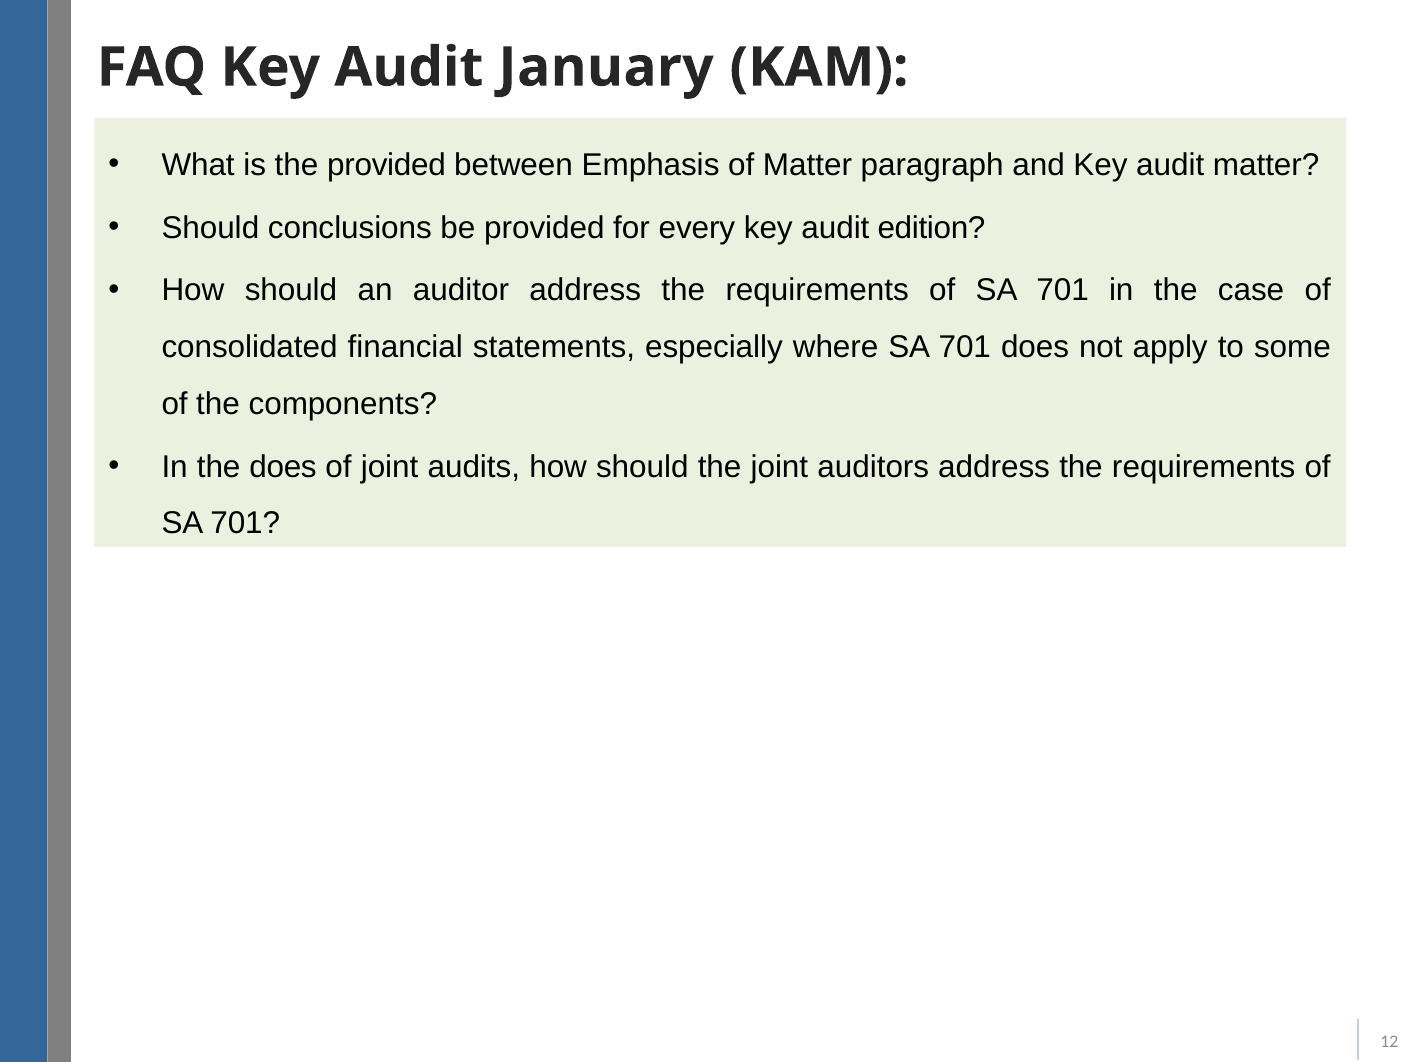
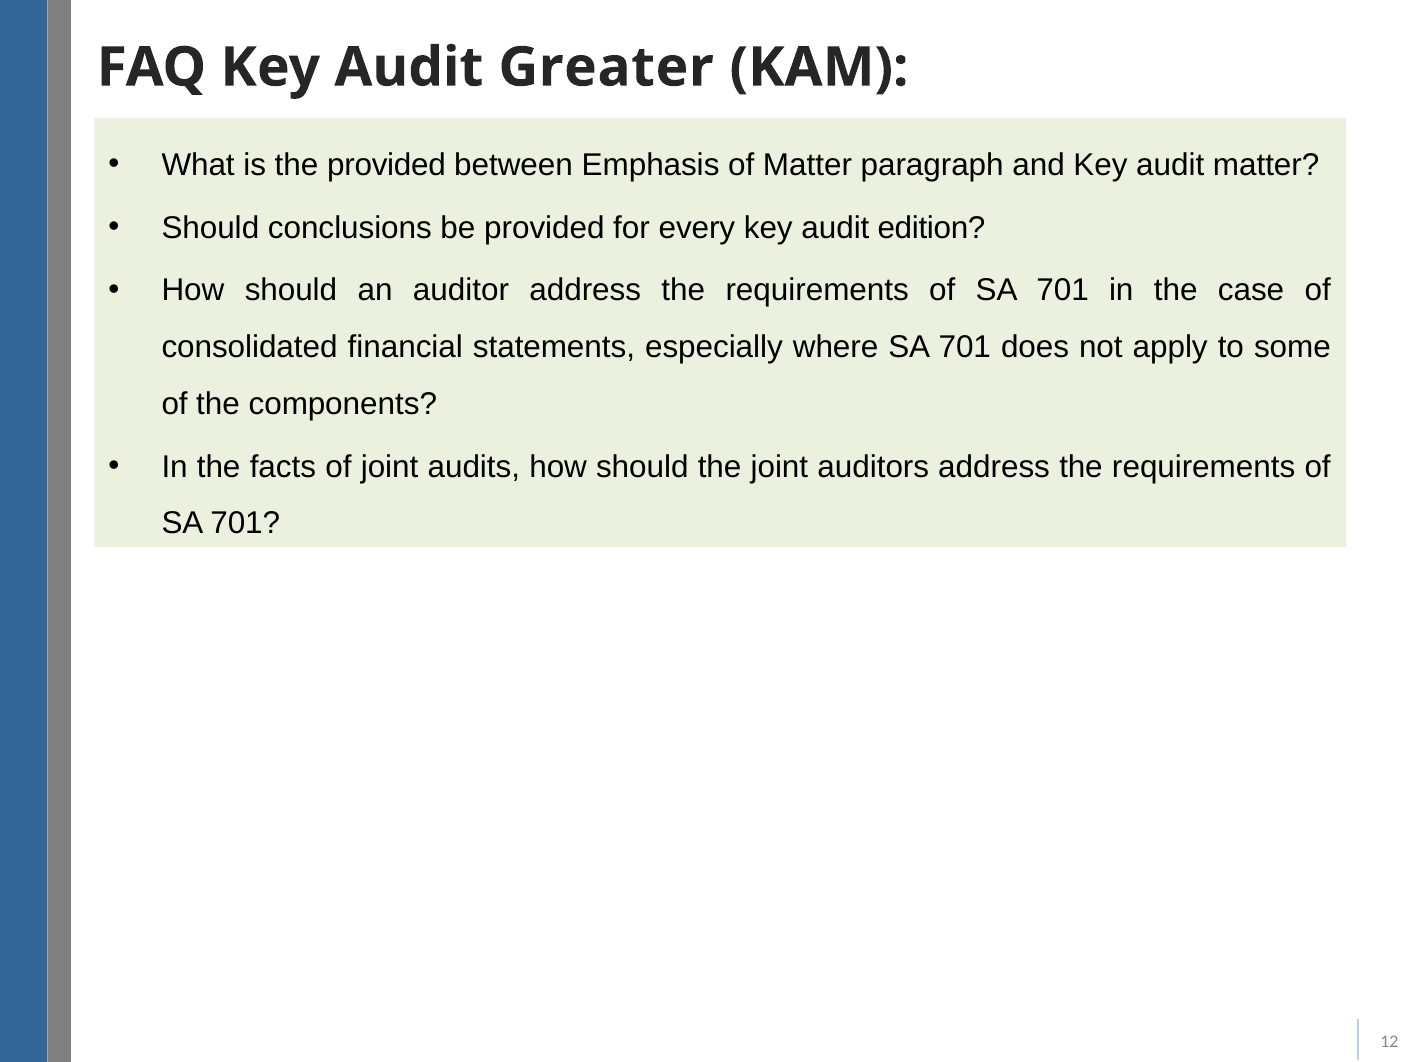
January: January -> Greater
the does: does -> facts
